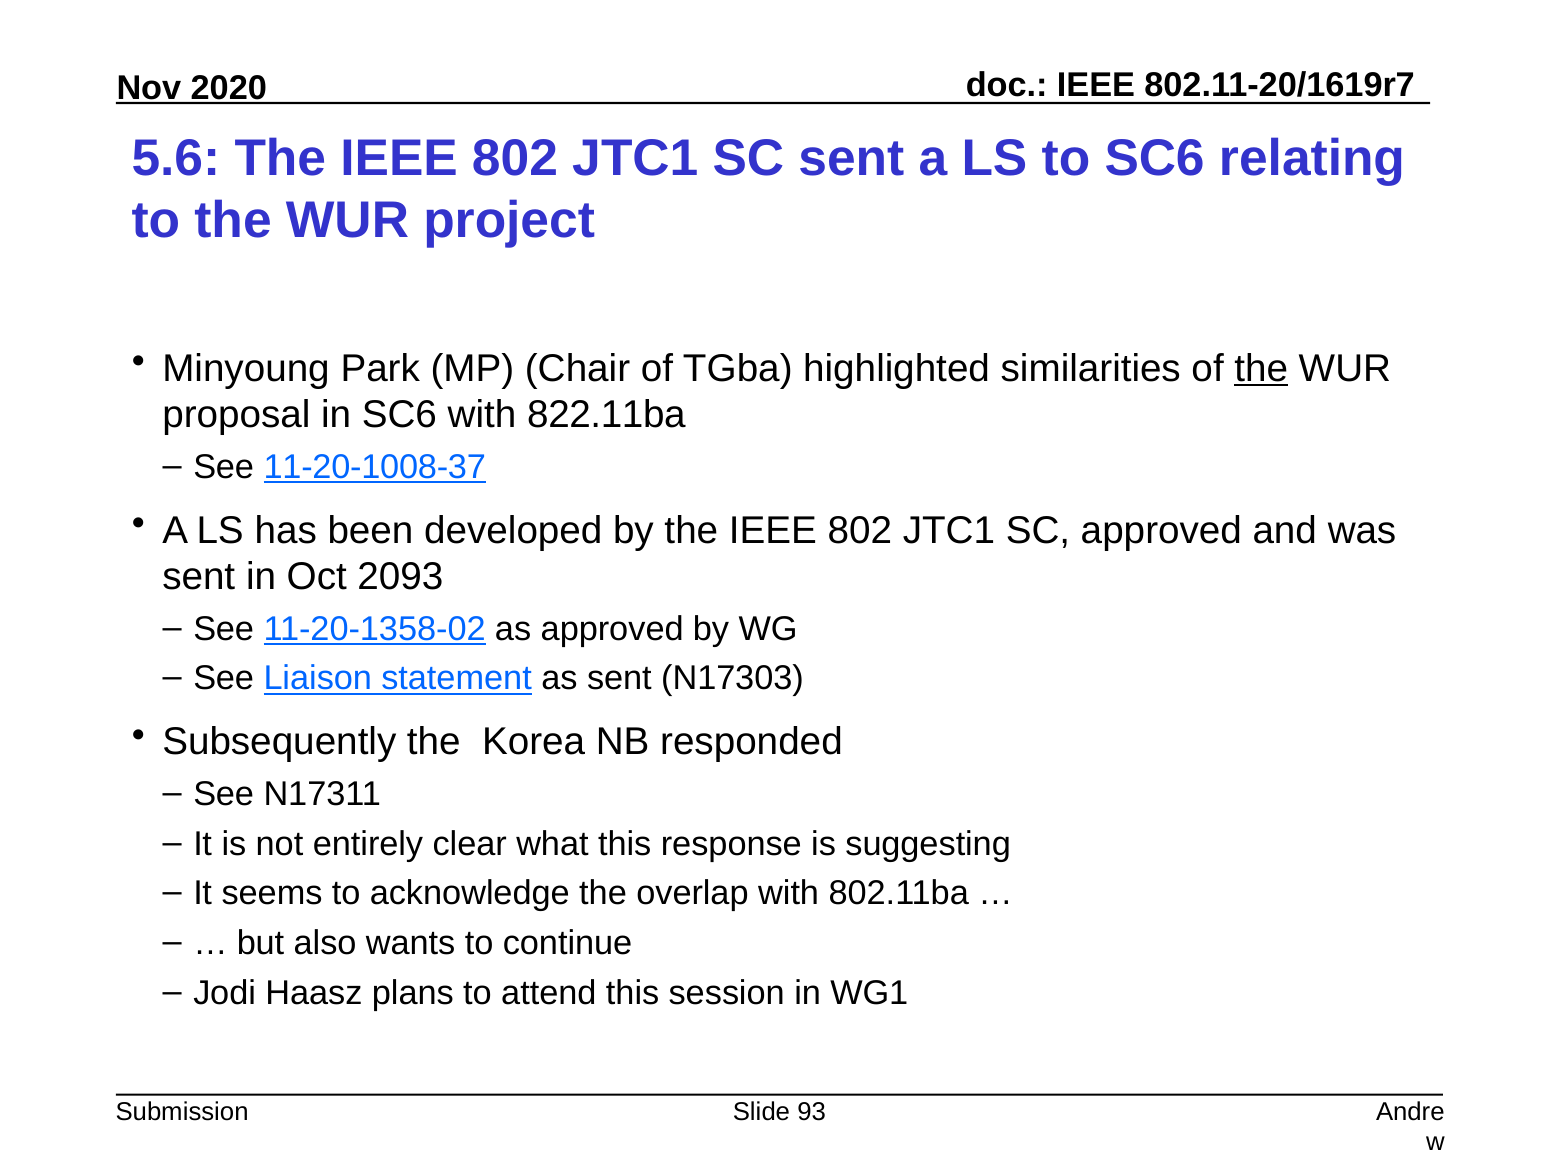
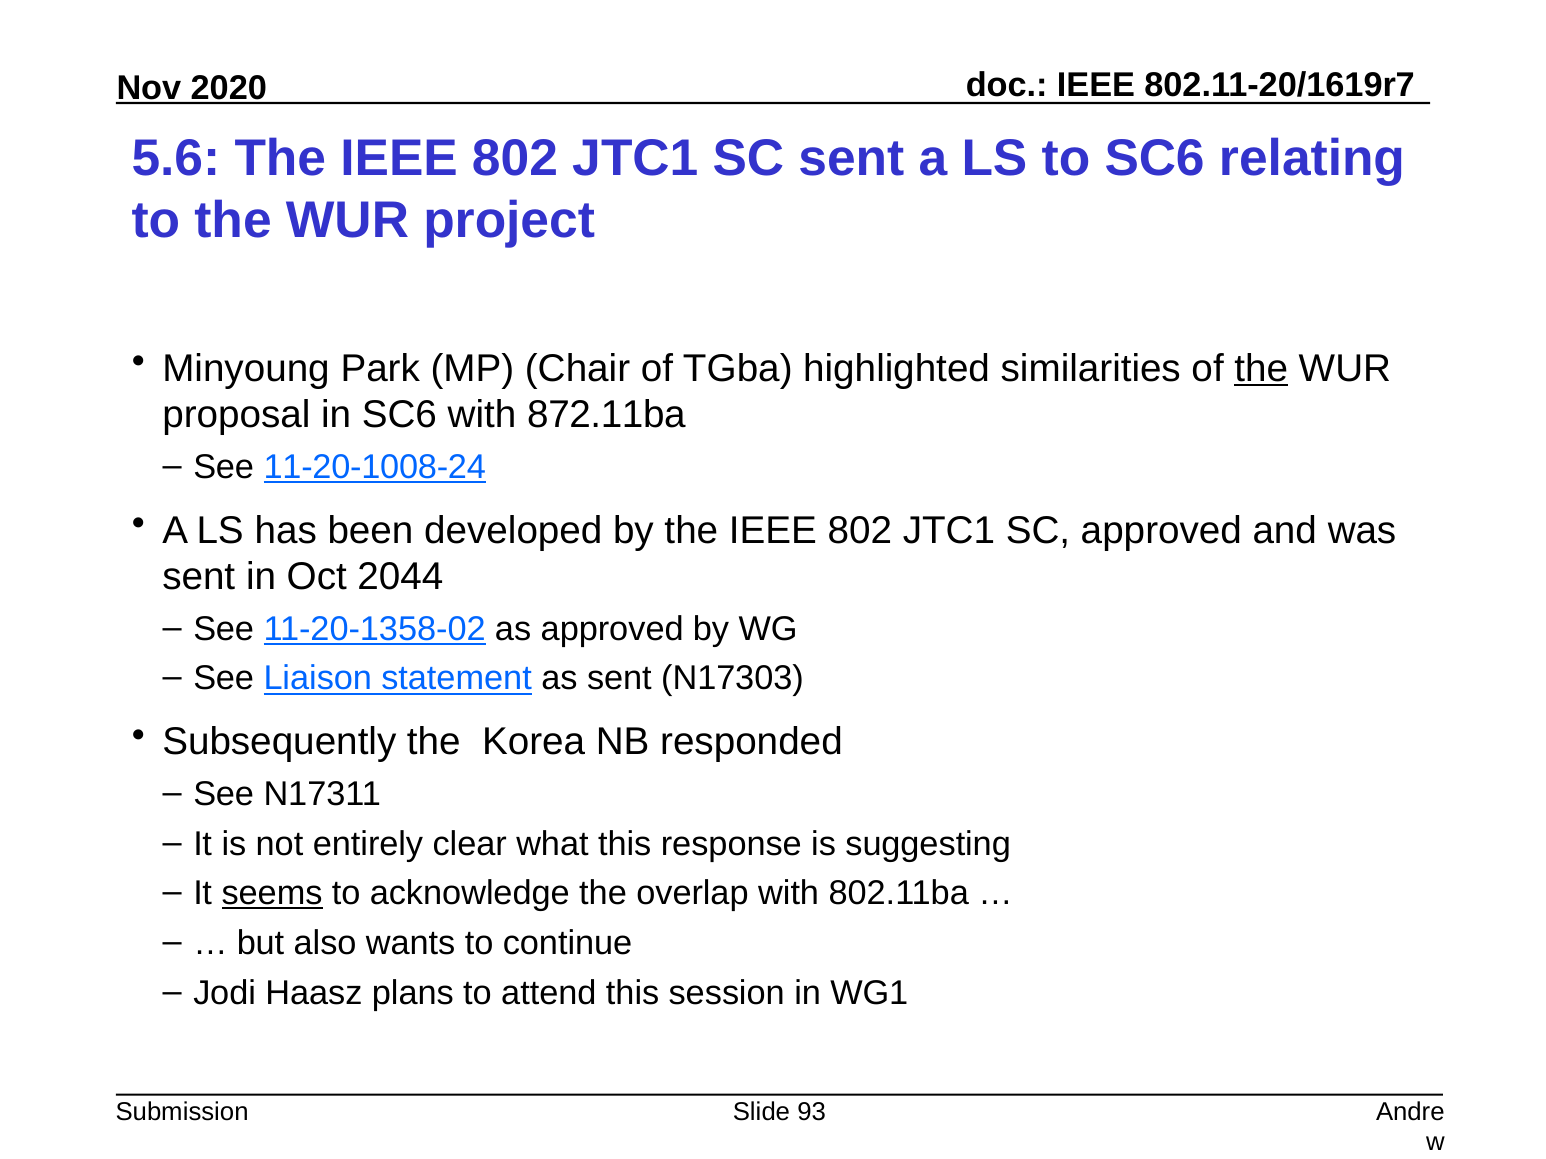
822.11ba: 822.11ba -> 872.11ba
11-20-1008-37: 11-20-1008-37 -> 11-20-1008-24
2093: 2093 -> 2044
seems underline: none -> present
